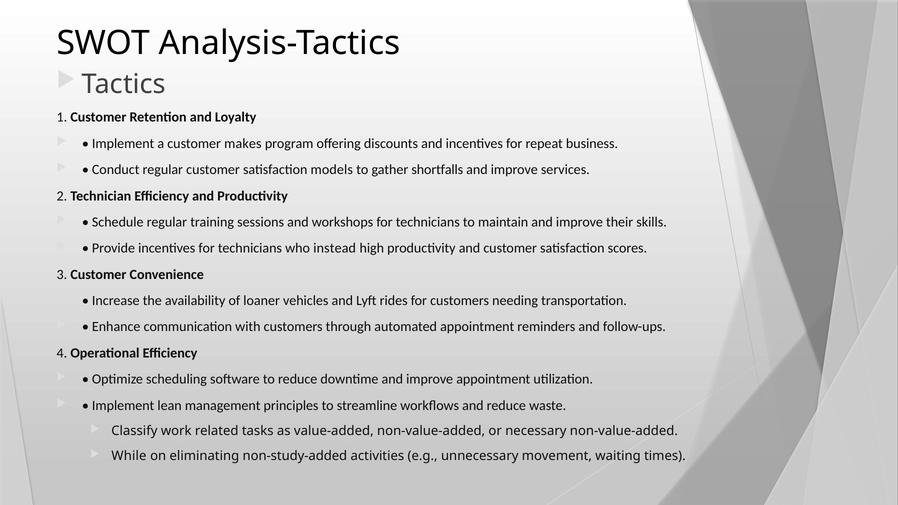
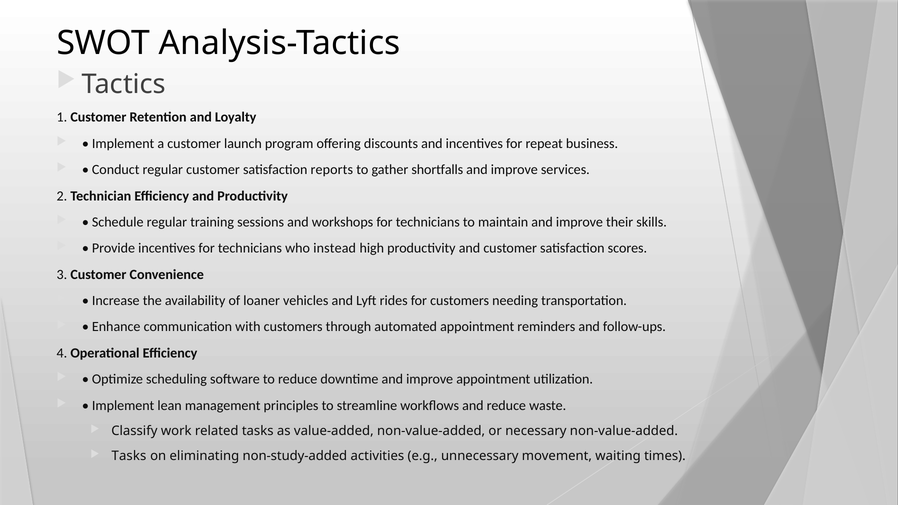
makes: makes -> launch
models: models -> reports
While at (129, 456): While -> Tasks
